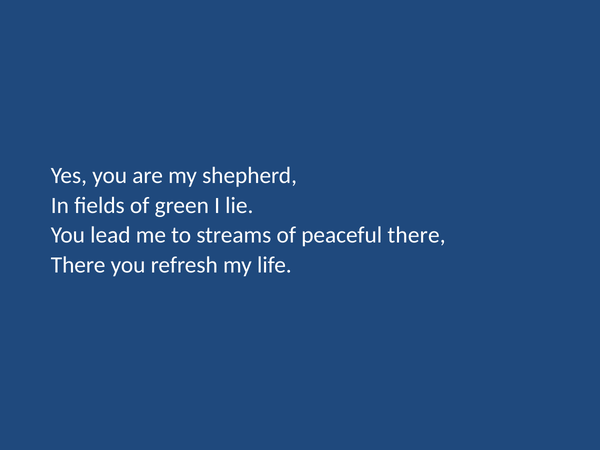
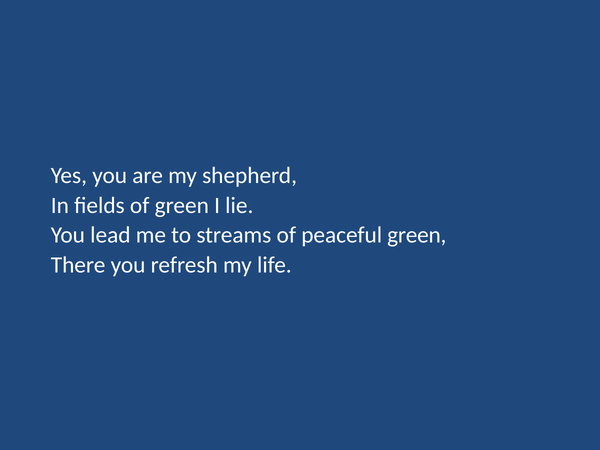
peaceful there: there -> green
